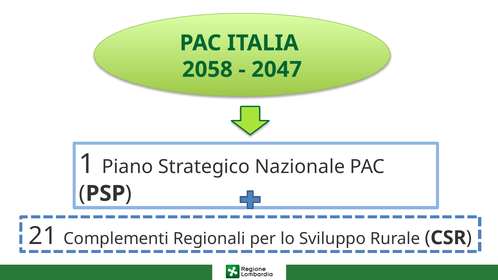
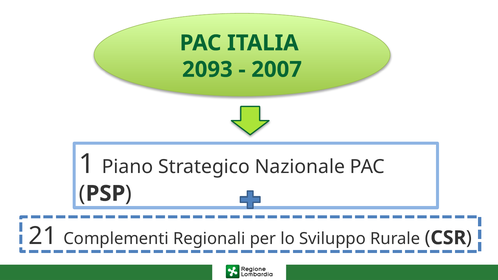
2058: 2058 -> 2093
2047: 2047 -> 2007
